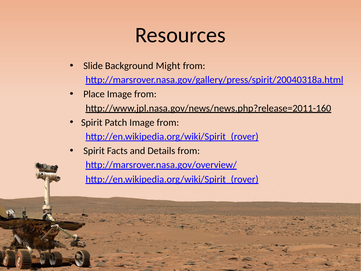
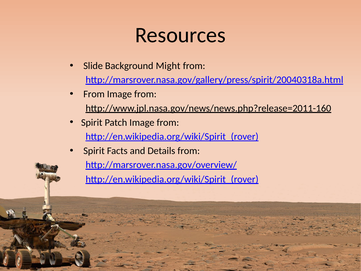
Place at (94, 94): Place -> From
